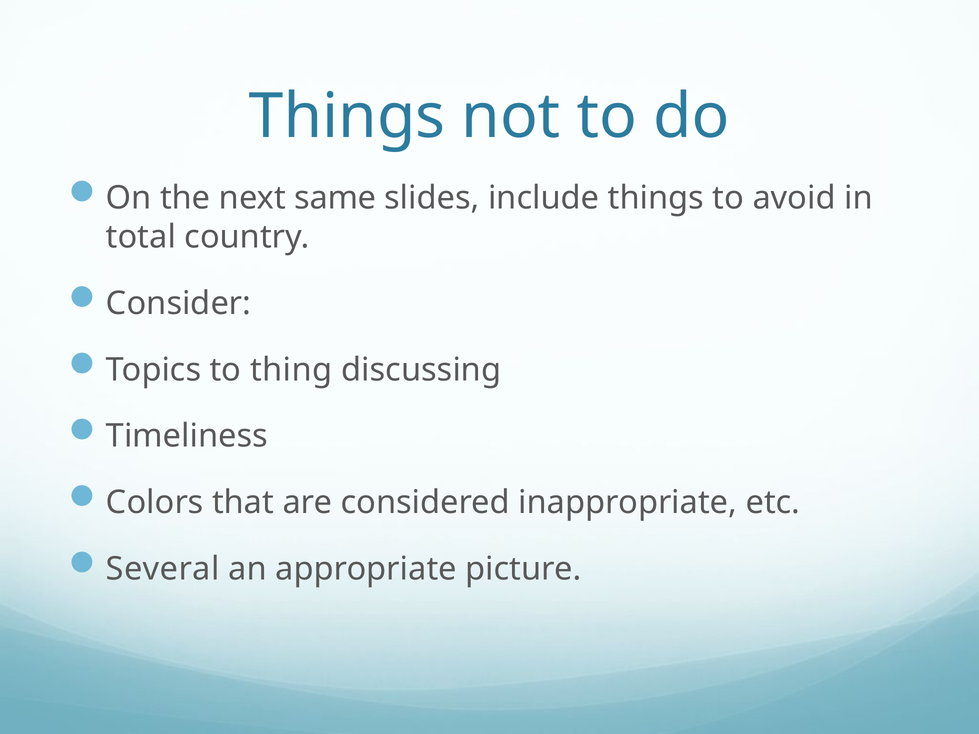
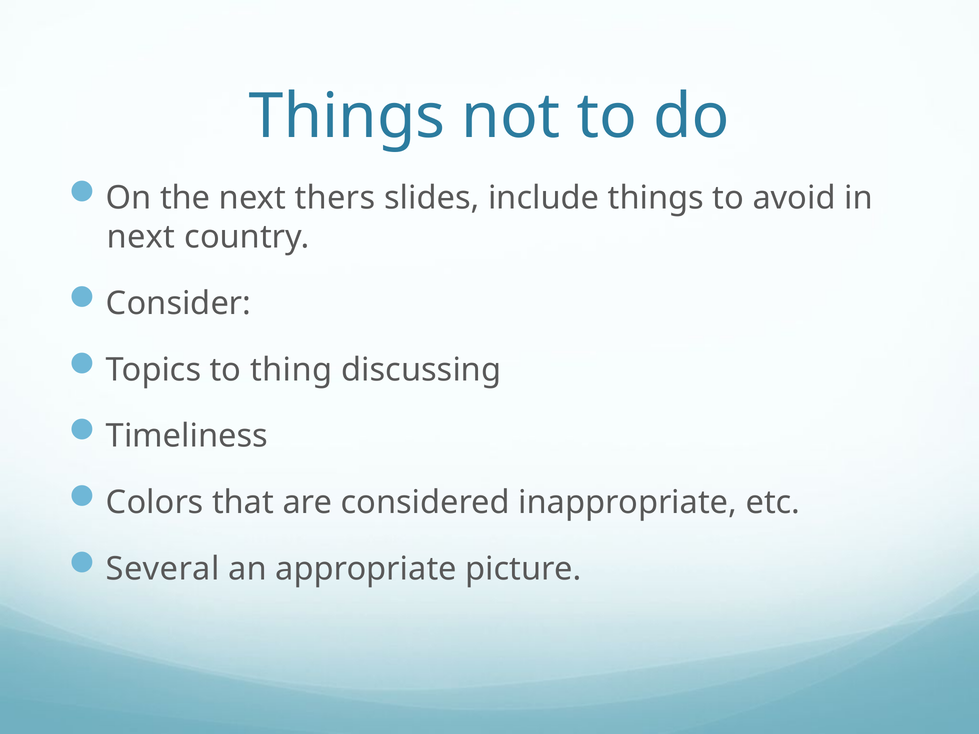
same: same -> thers
total at (141, 237): total -> next
